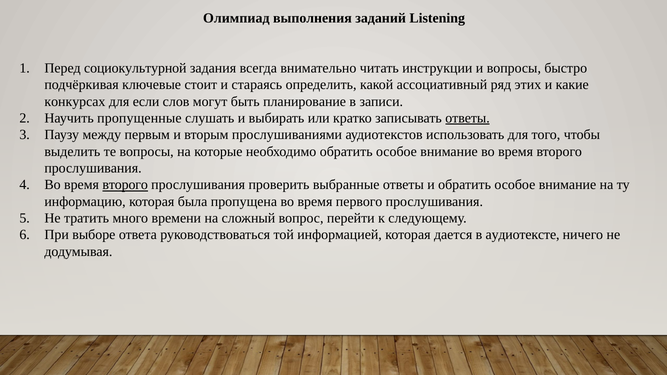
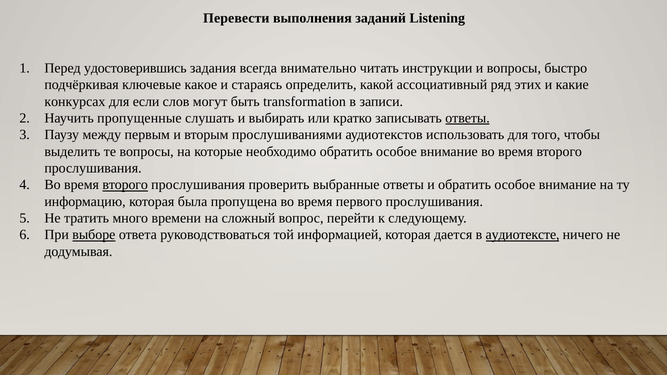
Олимпиад: Олимпиад -> Перевести
социокультурной: социокультурной -> удостоверившись
стоит: стоит -> какое
планирование: планирование -> transformation
выборе underline: none -> present
аудиотексте underline: none -> present
